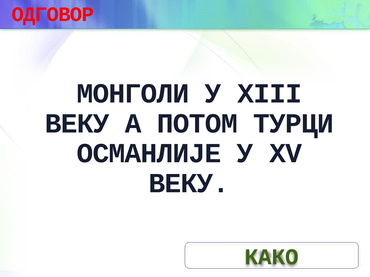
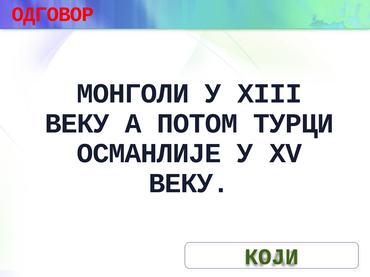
КАКО: КАКО -> КОЈИ
